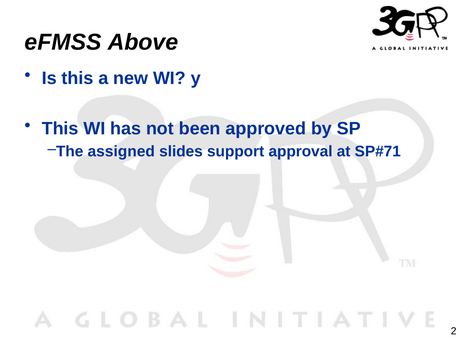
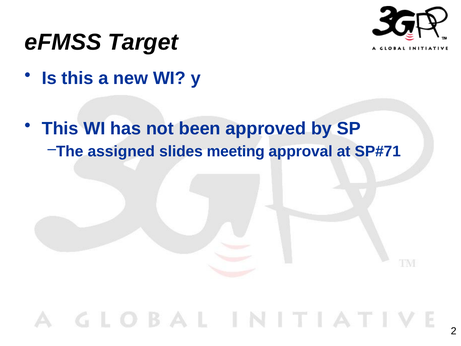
Above: Above -> Target
support: support -> meeting
